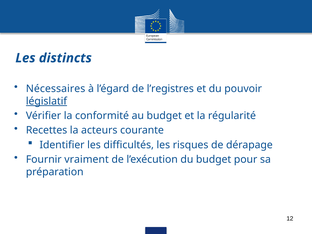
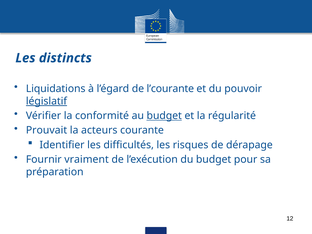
Nécessaires: Nécessaires -> Liquidations
l’registres: l’registres -> l’courante
budget at (164, 116) underline: none -> present
Recettes: Recettes -> Prouvait
